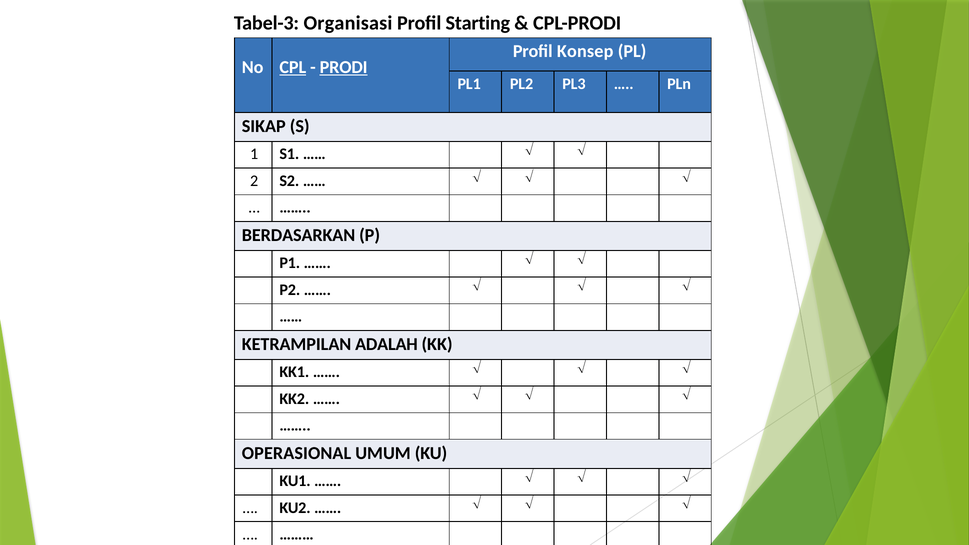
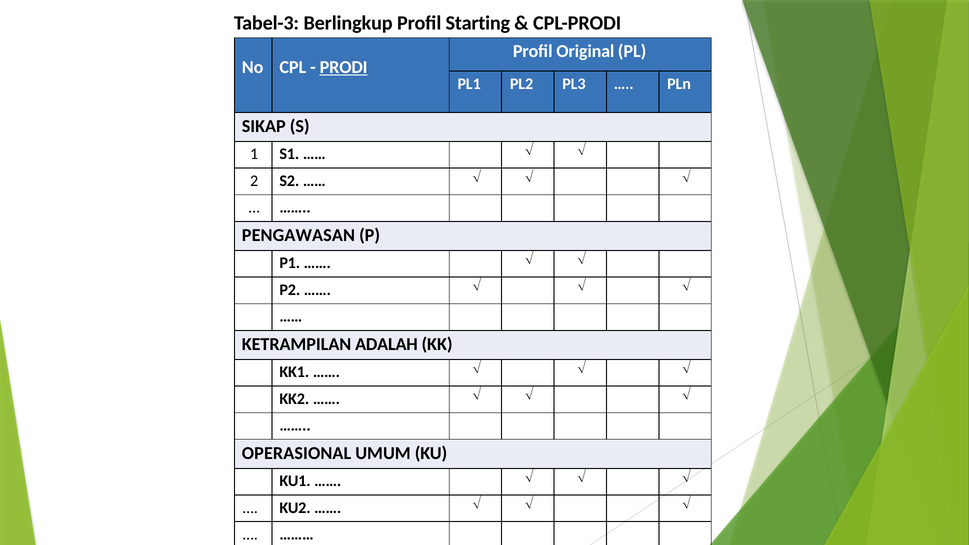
Organisasi: Organisasi -> Berlingkup
Konsep: Konsep -> Original
CPL underline: present -> none
BERDASARKAN: BERDASARKAN -> PENGAWASAN
